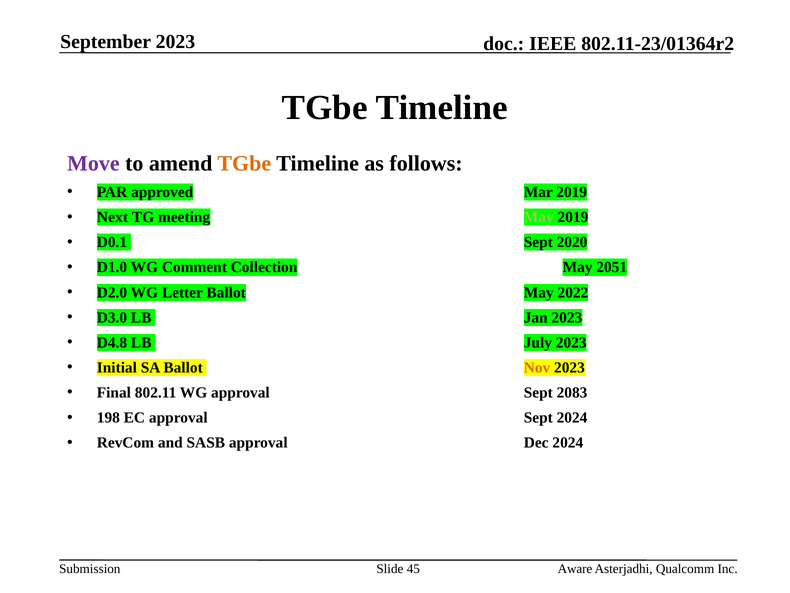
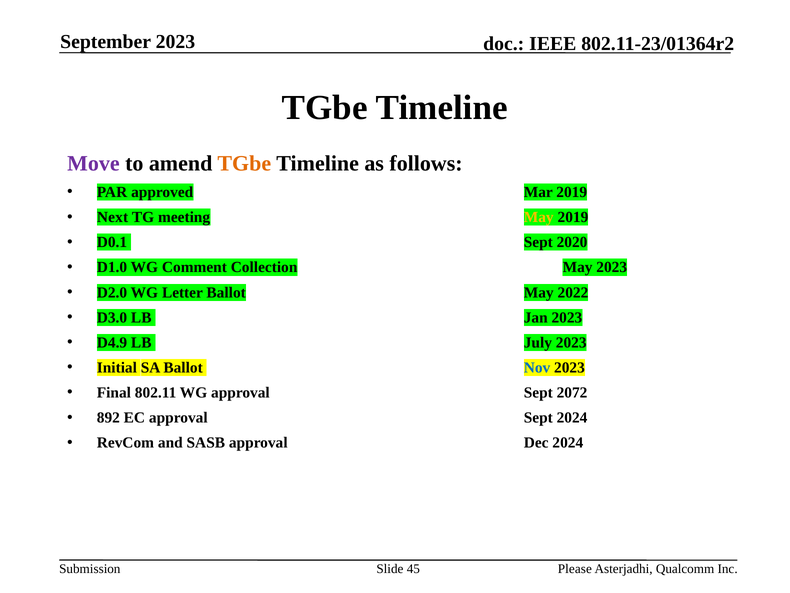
May at (539, 217) colour: light green -> yellow
May 2051: 2051 -> 2023
D4.8: D4.8 -> D4.9
Nov colour: orange -> blue
2083: 2083 -> 2072
198: 198 -> 892
Aware: Aware -> Please
